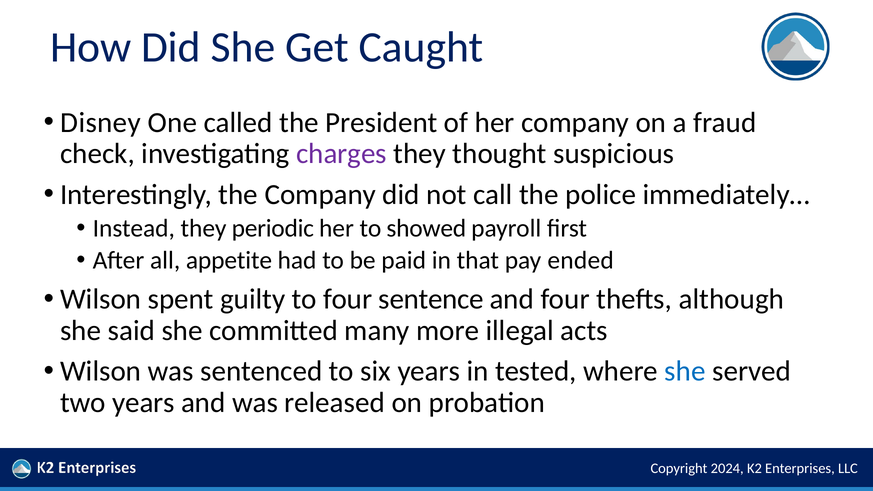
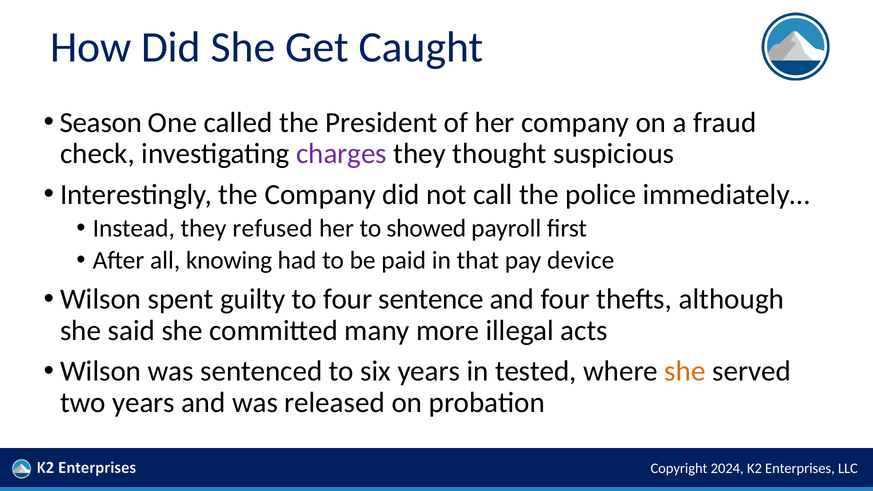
Disney: Disney -> Season
periodic: periodic -> refused
appetite: appetite -> knowing
ended: ended -> device
she at (685, 371) colour: blue -> orange
